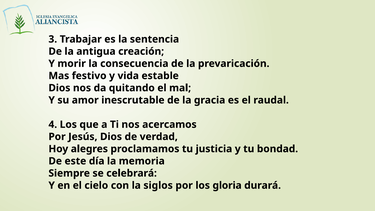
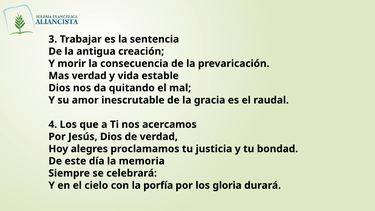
Mas festivo: festivo -> verdad
siglos: siglos -> porfía
